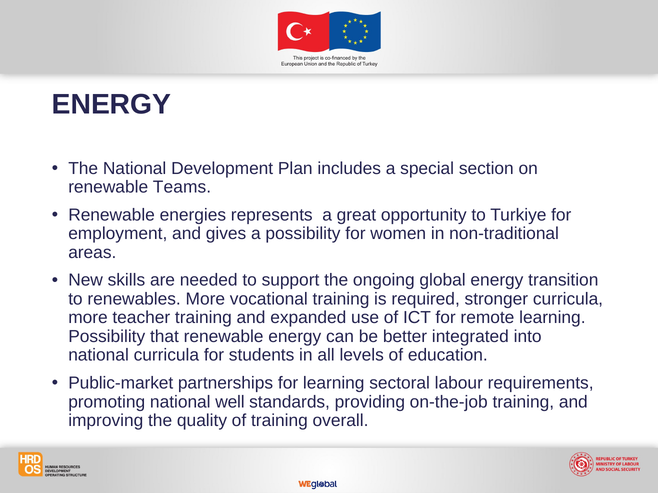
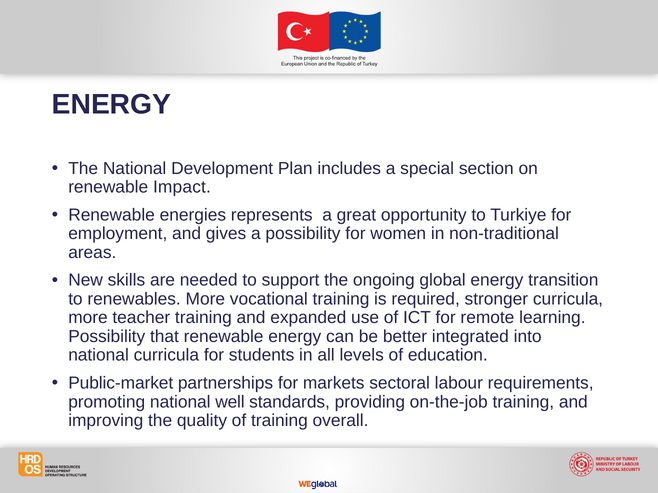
Teams: Teams -> Impact
for learning: learning -> markets
